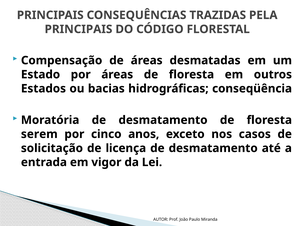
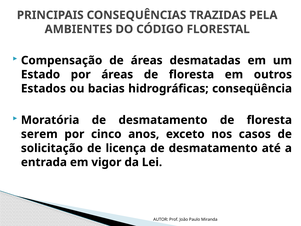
PRINCIPAIS at (78, 29): PRINCIPAIS -> AMBIENTES
